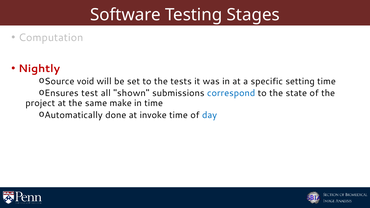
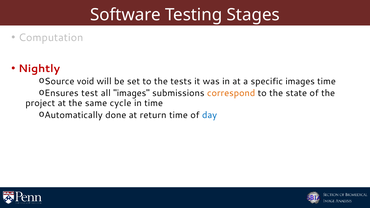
specific setting: setting -> images
all shown: shown -> images
correspond colour: blue -> orange
make: make -> cycle
invoke: invoke -> return
